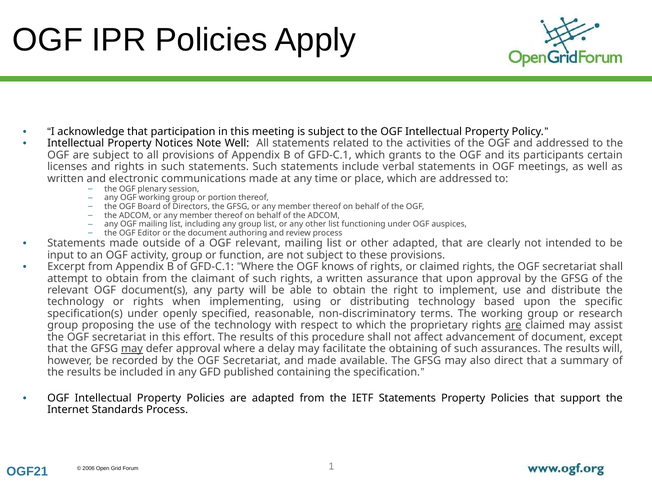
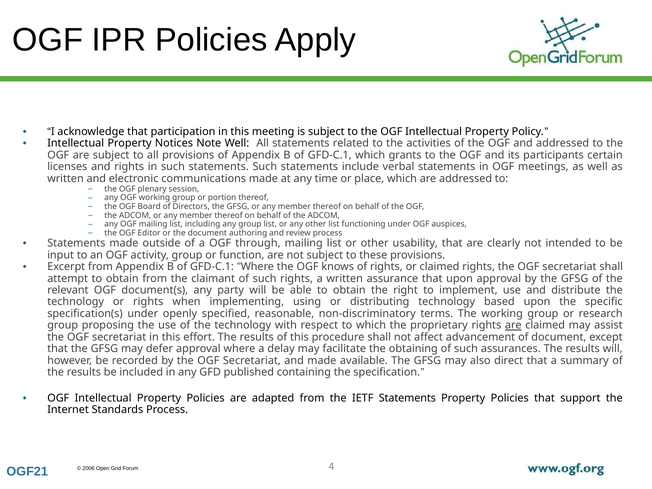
OGF relevant: relevant -> through
other adapted: adapted -> usability
may at (132, 349) underline: present -> none
1: 1 -> 4
